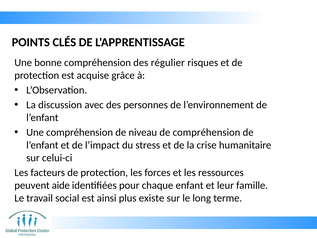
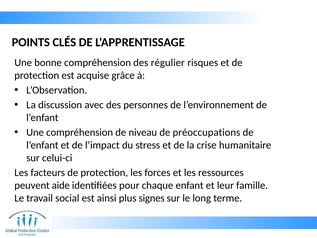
de compréhension: compréhension -> préoccupations
existe: existe -> signes
